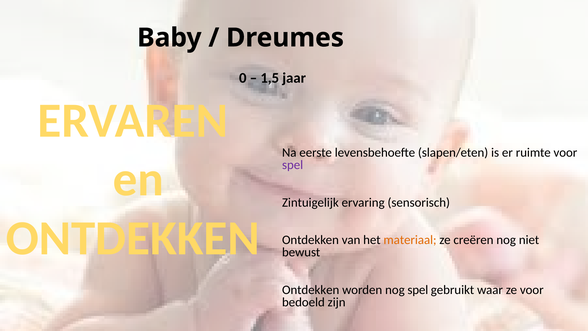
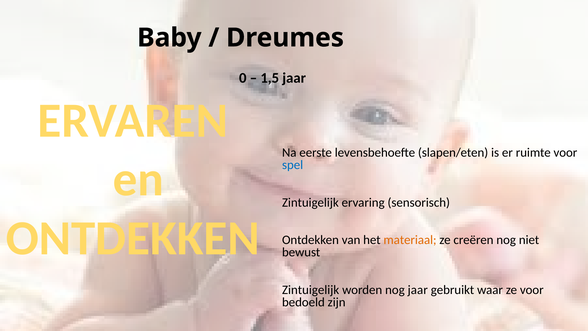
spel at (293, 165) colour: purple -> blue
Ontdekken at (311, 290): Ontdekken -> Zintuigelijk
nog spel: spel -> jaar
